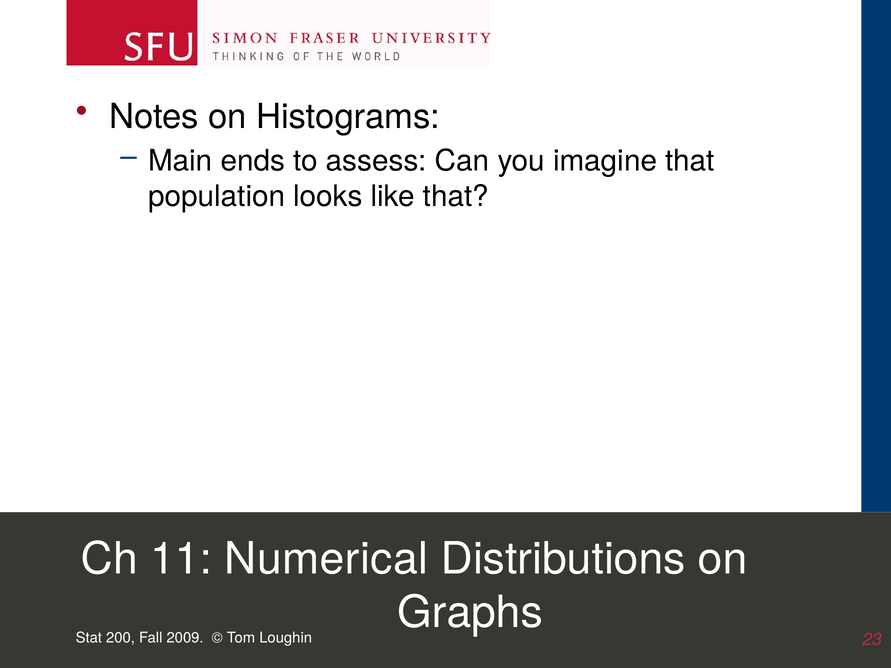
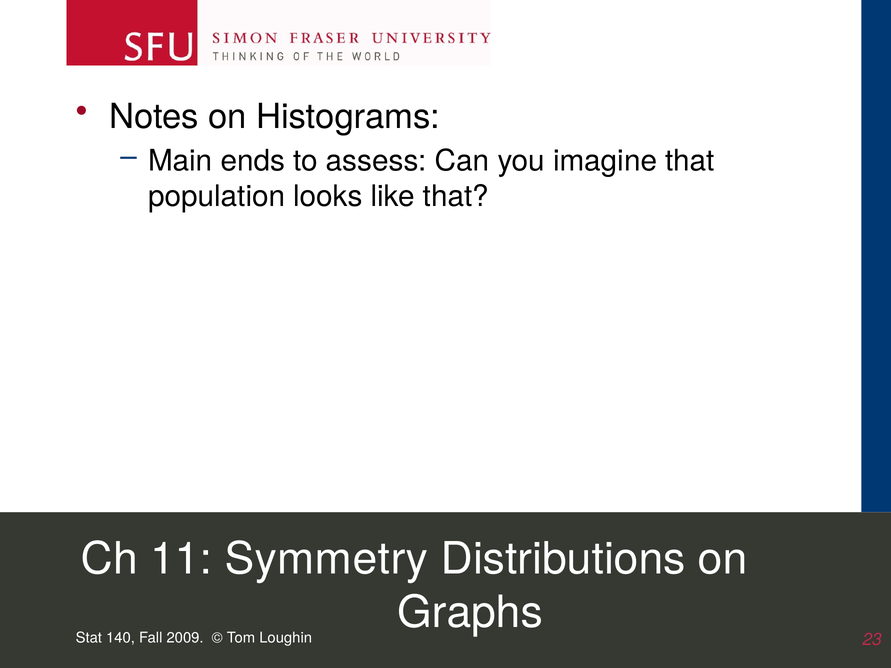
Numerical: Numerical -> Symmetry
200: 200 -> 140
